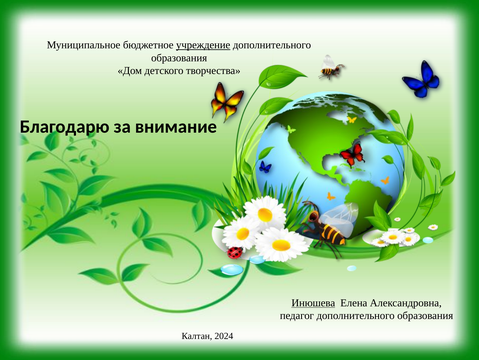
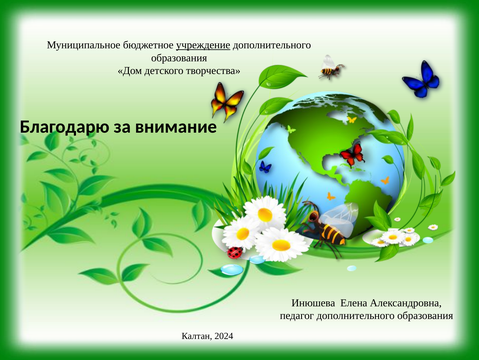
Инюшева underline: present -> none
